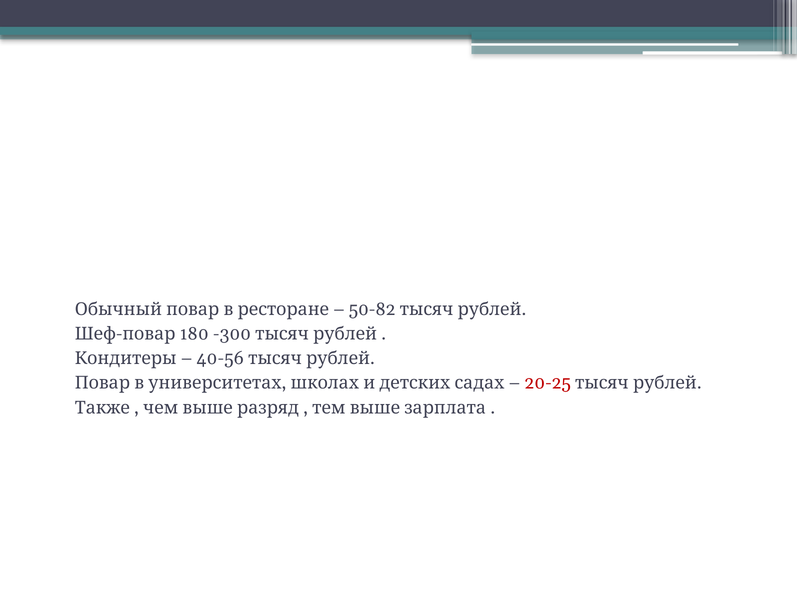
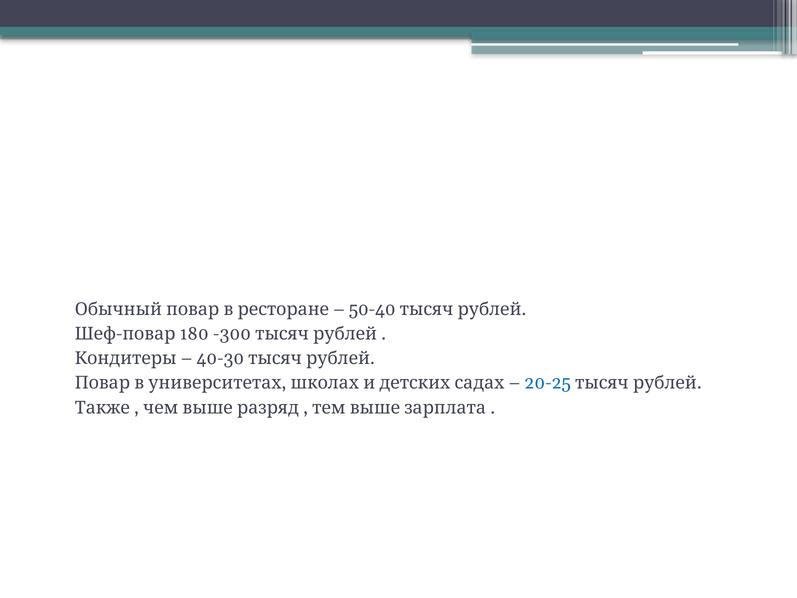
50-82: 50-82 -> 50-40
40-56: 40-56 -> 40-30
20-25 colour: red -> blue
